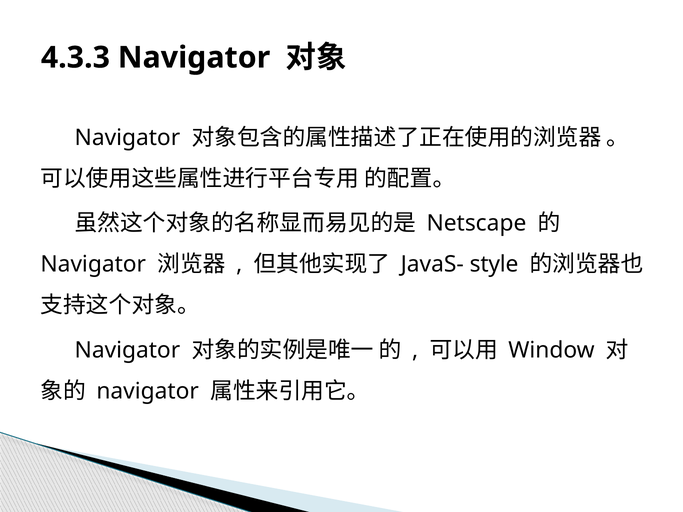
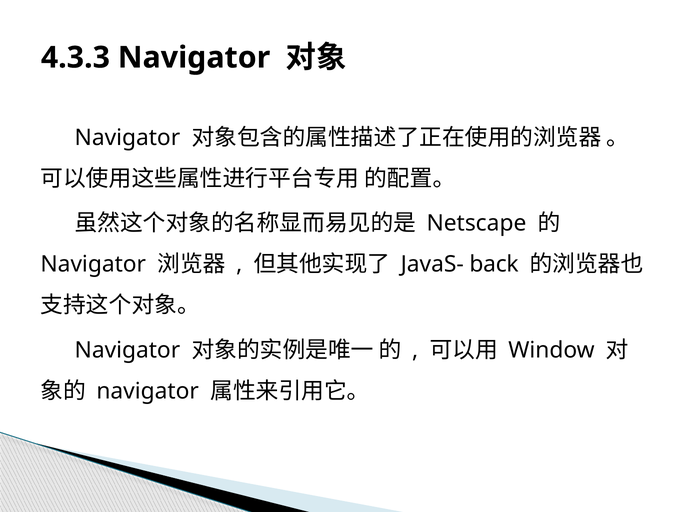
style: style -> back
